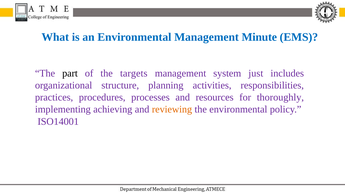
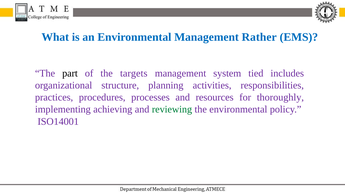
Minute: Minute -> Rather
just: just -> tied
reviewing colour: orange -> green
